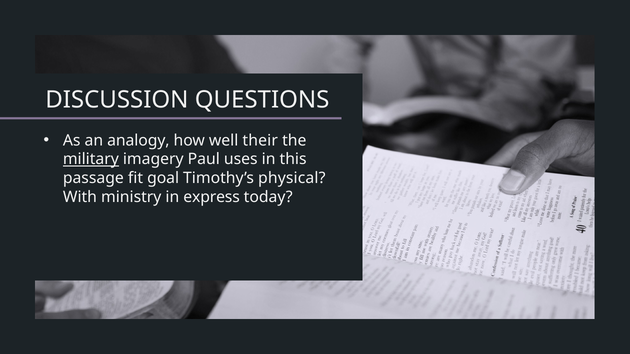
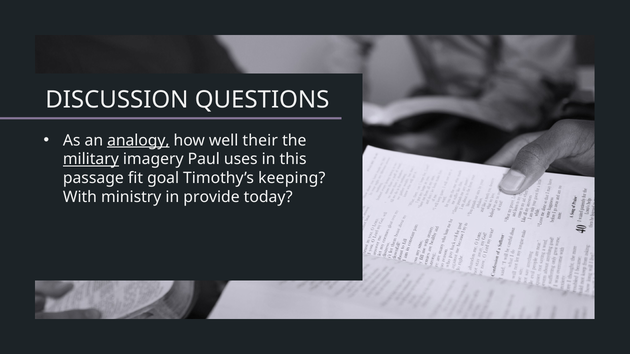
analogy underline: none -> present
physical: physical -> keeping
express: express -> provide
